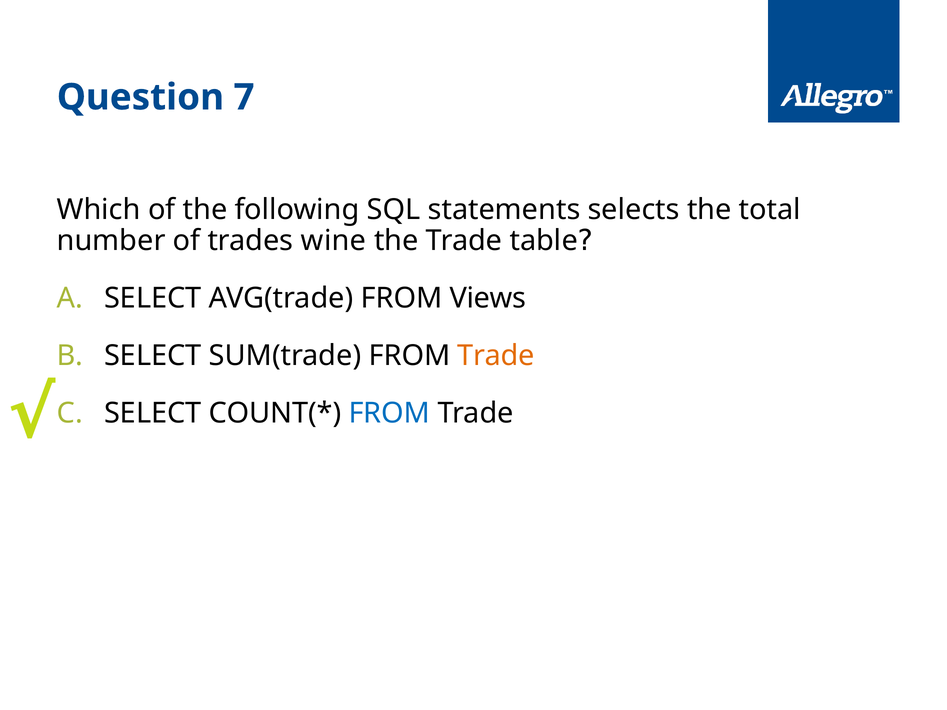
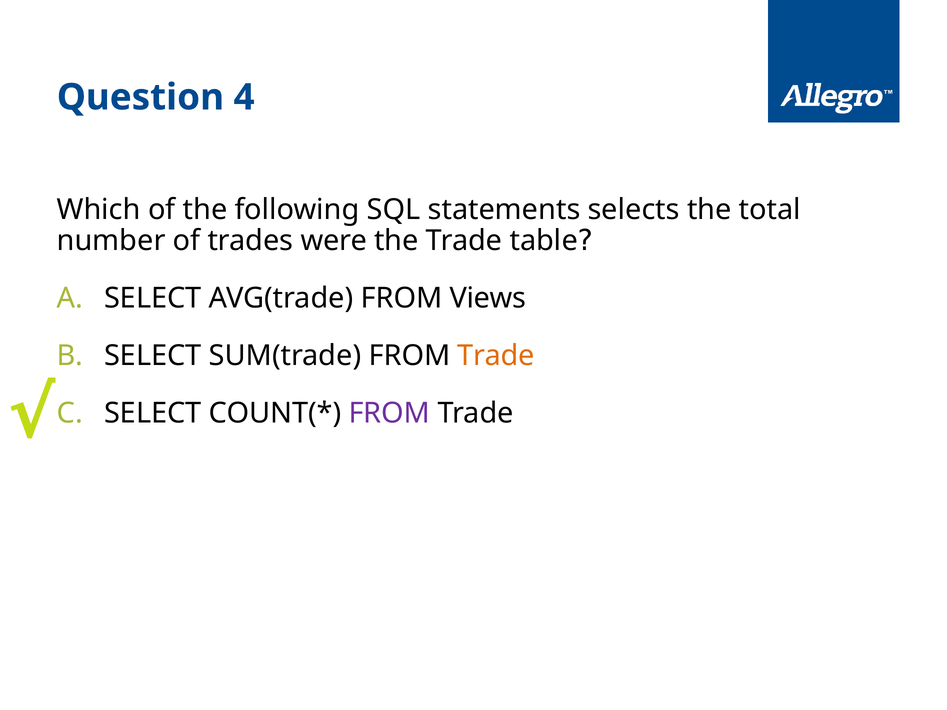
7: 7 -> 4
wine: wine -> were
FROM at (389, 414) colour: blue -> purple
